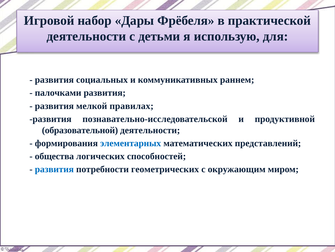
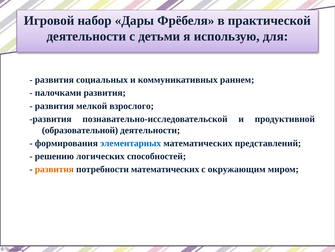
правилах: правилах -> взрослого
общества: общества -> решению
развития at (54, 169) colour: blue -> orange
потребности геометрических: геометрических -> математических
